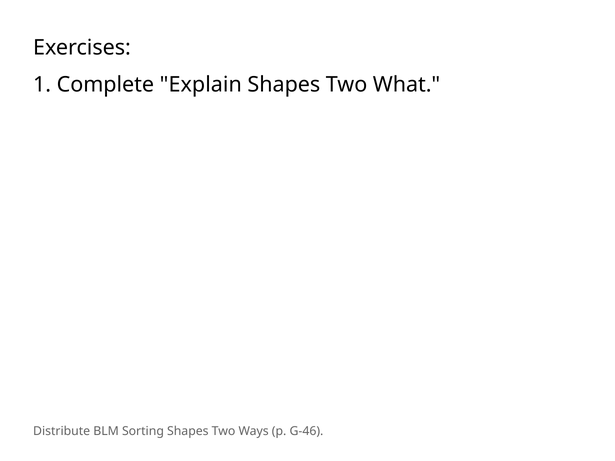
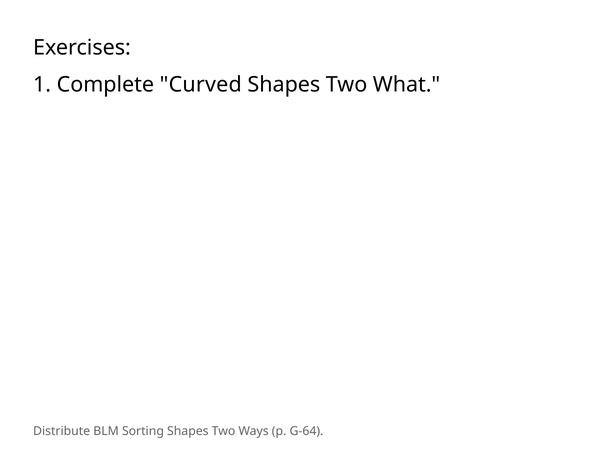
Explain: Explain -> Curved
G-46: G-46 -> G-64
